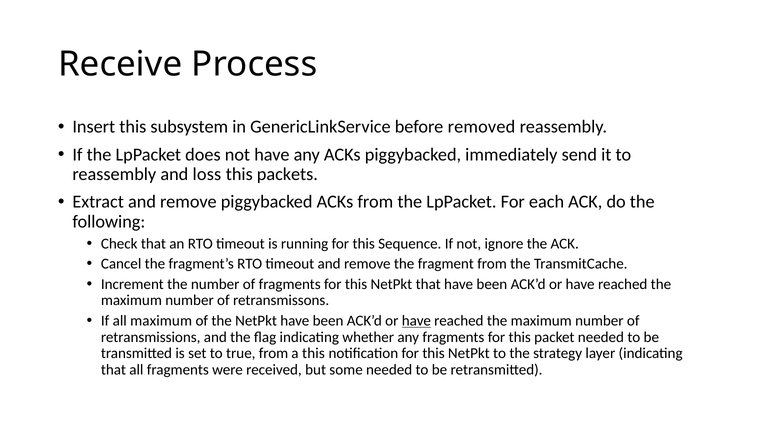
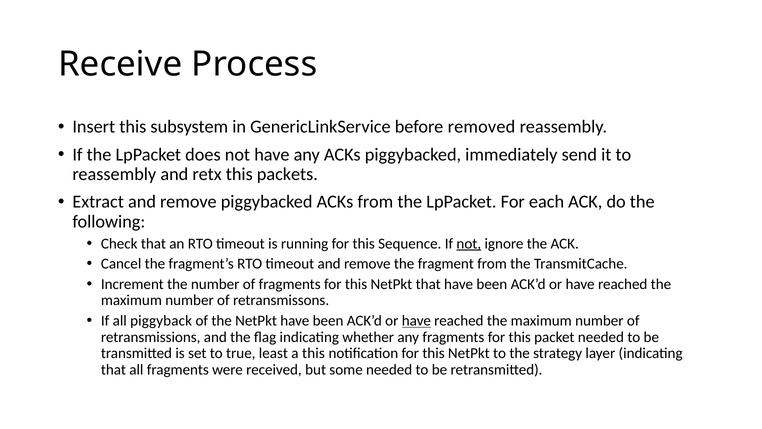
loss: loss -> retx
not at (469, 243) underline: none -> present
all maximum: maximum -> piggyback
true from: from -> least
